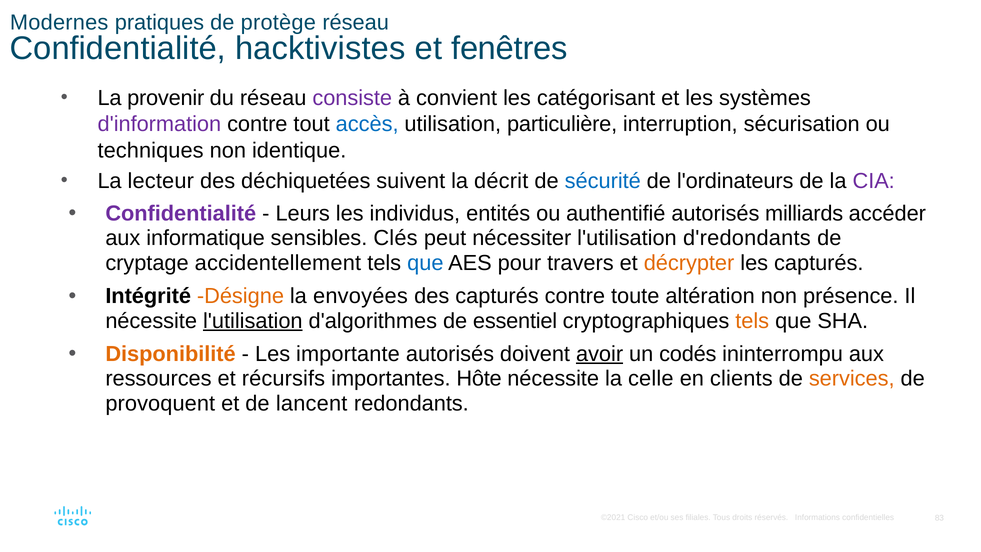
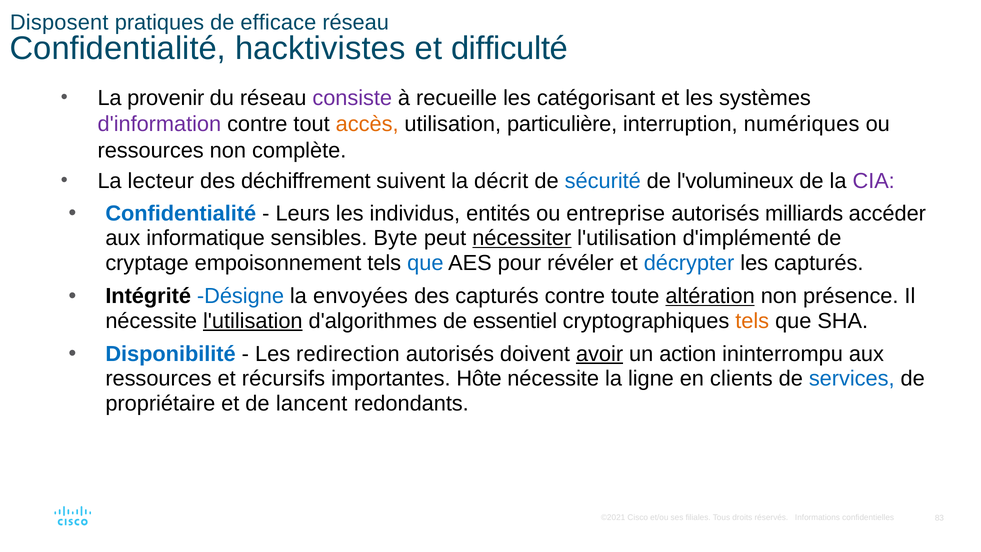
Modernes: Modernes -> Disposent
protège: protège -> efficace
fenêtres: fenêtres -> difficulté
convient: convient -> recueille
accès colour: blue -> orange
sécurisation: sécurisation -> numériques
techniques at (151, 150): techniques -> ressources
identique: identique -> complète
déchiquetées: déchiquetées -> déchiffrement
l'ordinateurs: l'ordinateurs -> l'volumineux
Confidentialité at (181, 213) colour: purple -> blue
authentifié: authentifié -> entreprise
Clés: Clés -> Byte
nécessiter underline: none -> present
d'redondants: d'redondants -> d'implémenté
accidentellement: accidentellement -> empoisonnement
travers: travers -> révéler
décrypter colour: orange -> blue
Désigne colour: orange -> blue
altération underline: none -> present
Disponibilité colour: orange -> blue
importante: importante -> redirection
codés: codés -> action
celle: celle -> ligne
services colour: orange -> blue
provoquent: provoquent -> propriétaire
